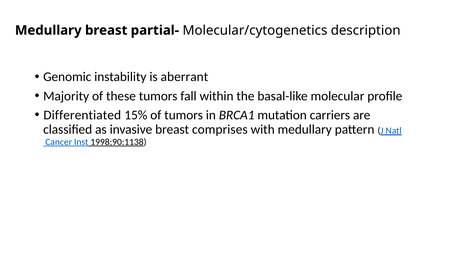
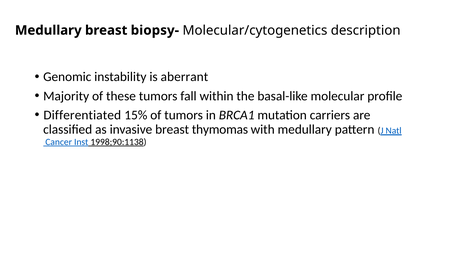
partial-: partial- -> biopsy-
comprises: comprises -> thymomas
